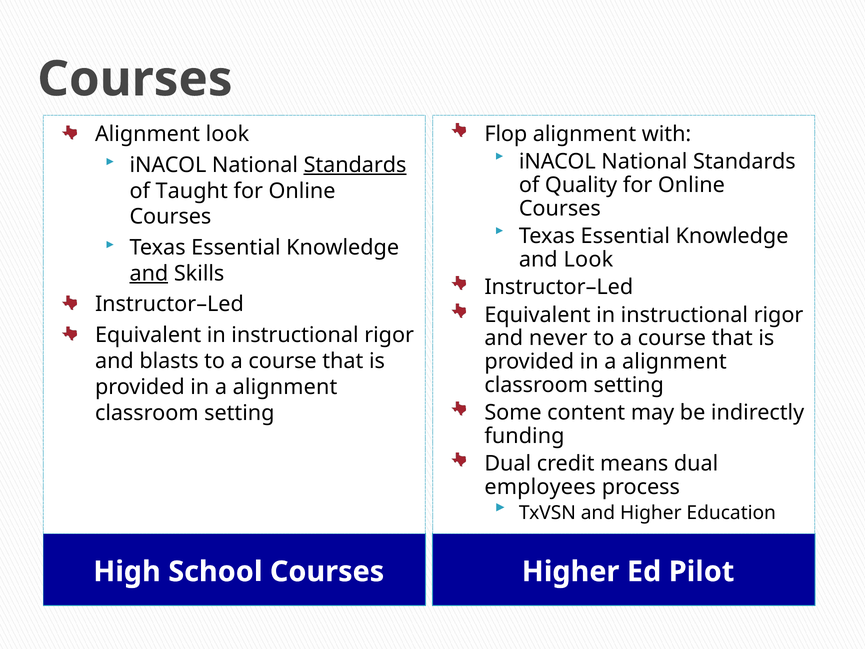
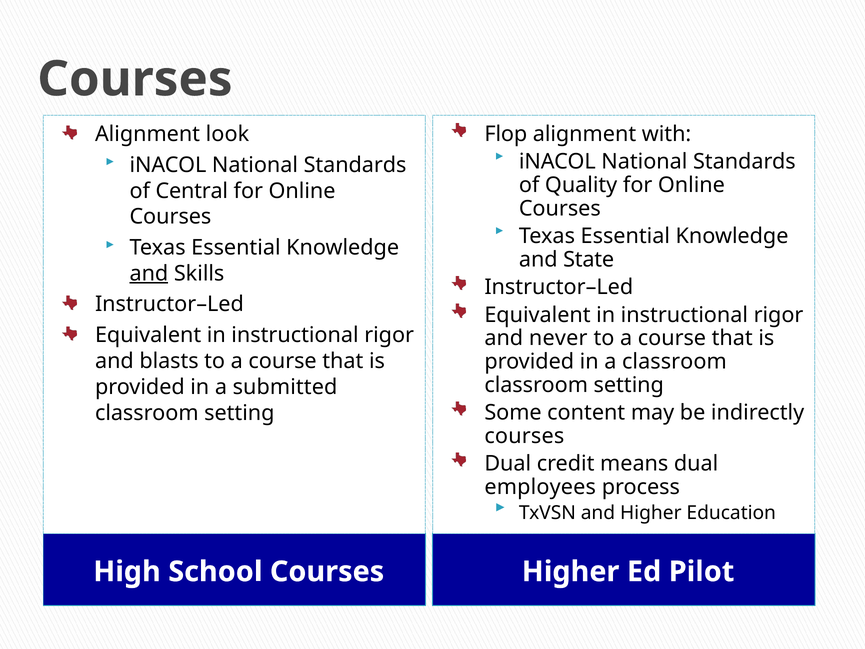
Standards at (355, 165) underline: present -> none
Taught: Taught -> Central
and Look: Look -> State
alignment at (674, 362): alignment -> classroom
alignment at (285, 387): alignment -> submitted
funding at (524, 436): funding -> courses
